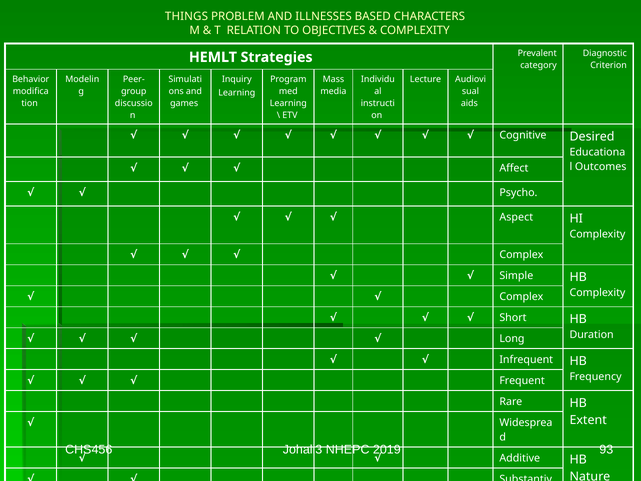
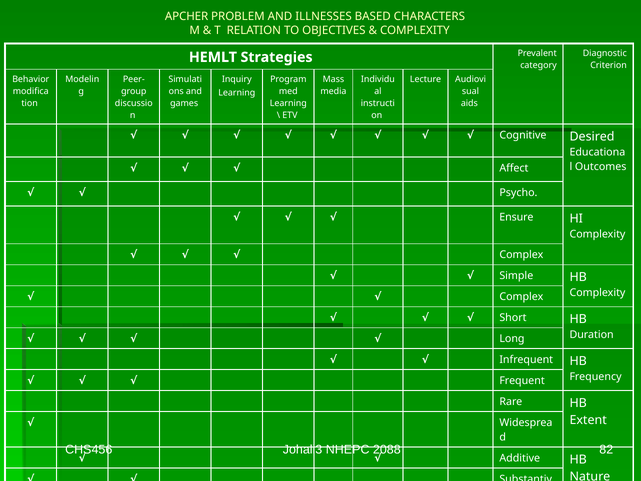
THINGS: THINGS -> APCHER
Aspect: Aspect -> Ensure
2019: 2019 -> 2088
93: 93 -> 82
